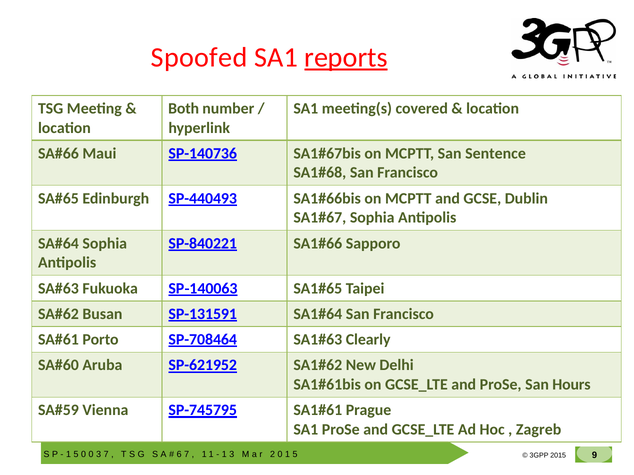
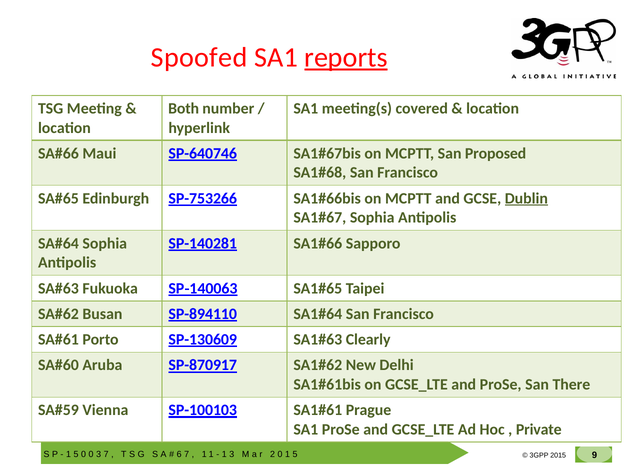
SP-140736: SP-140736 -> SP-640746
Sentence: Sentence -> Proposed
SP-440493: SP-440493 -> SP-753266
Dublin underline: none -> present
SP-840221: SP-840221 -> SP-140281
SP-131591: SP-131591 -> SP-894110
SP-708464: SP-708464 -> SP-130609
SP-621952: SP-621952 -> SP-870917
Hours: Hours -> There
SP-745795: SP-745795 -> SP-100103
Zagreb: Zagreb -> Private
